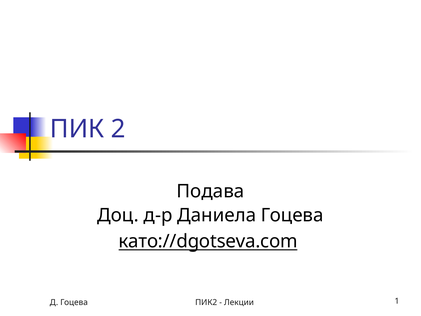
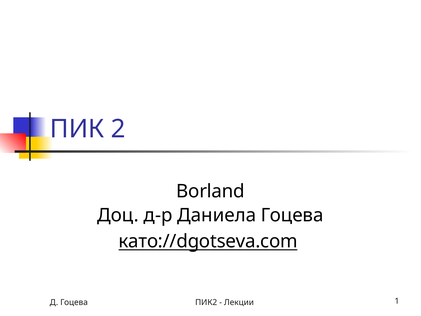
Подава: Подава -> Borland
